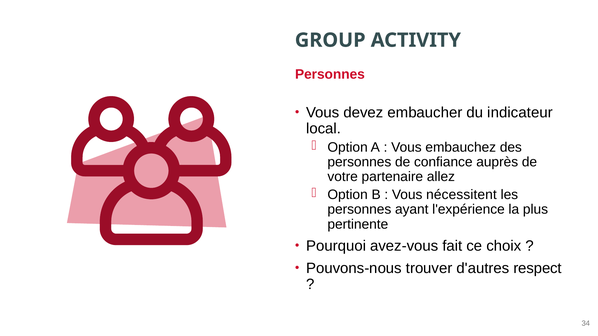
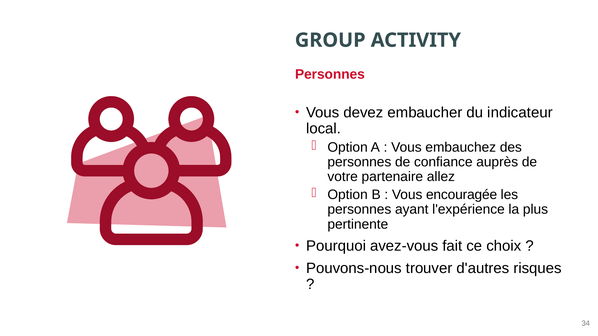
nécessitent: nécessitent -> encouragée
respect: respect -> risques
